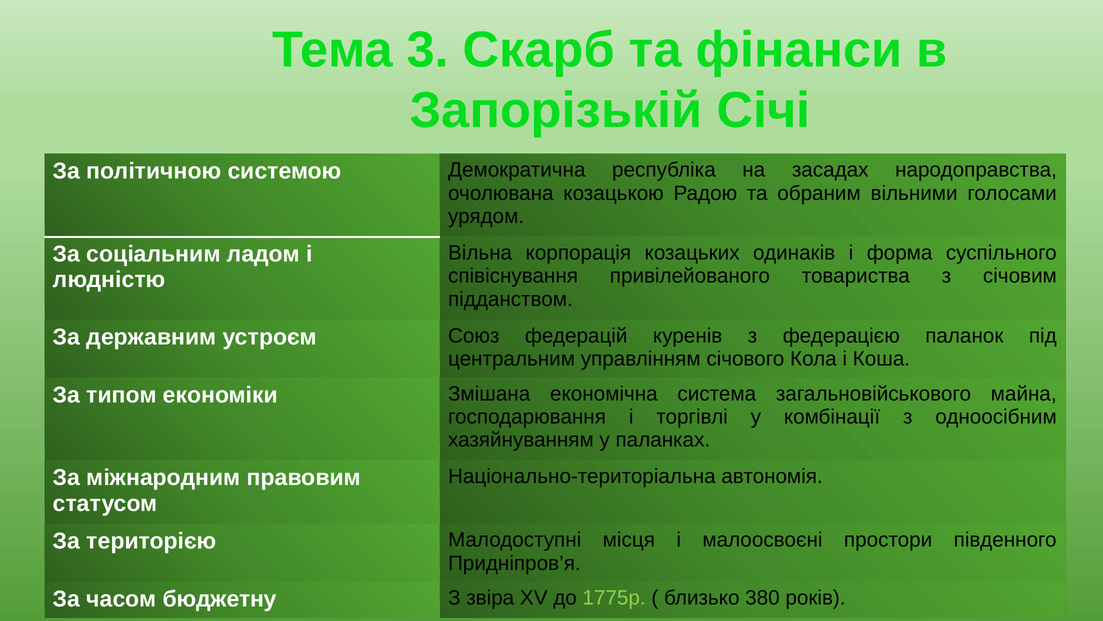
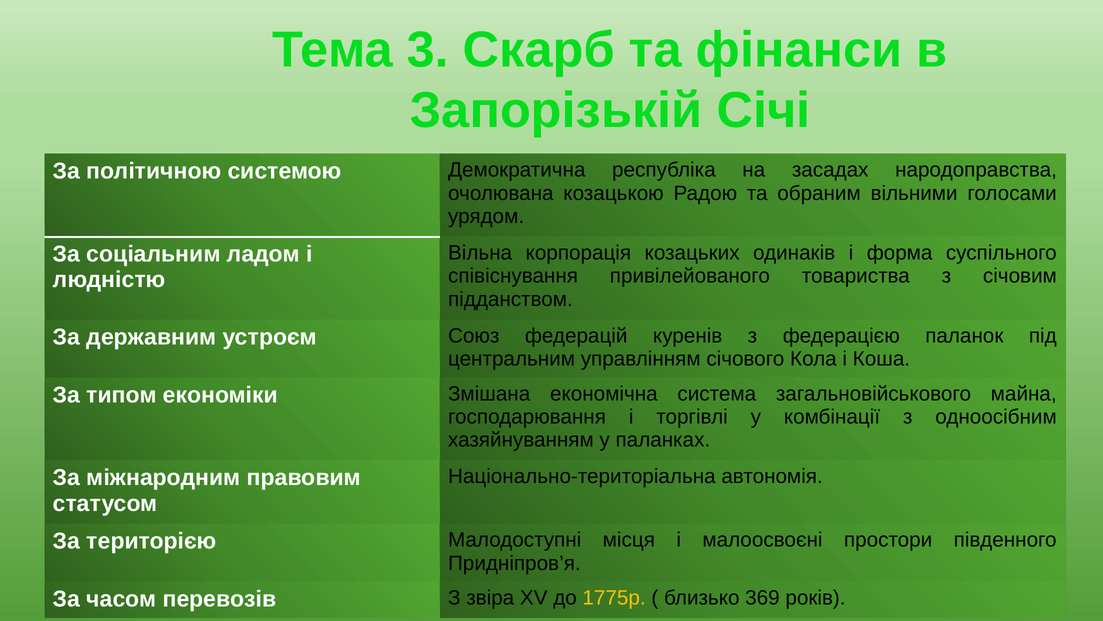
бюджетну: бюджетну -> перевозів
1775р colour: light green -> yellow
380: 380 -> 369
